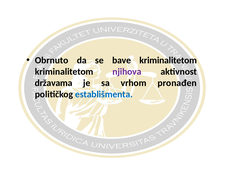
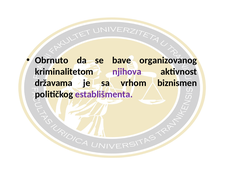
bave kriminalitetom: kriminalitetom -> organizovanog
pronađen: pronađen -> biznismen
establišmenta colour: blue -> purple
